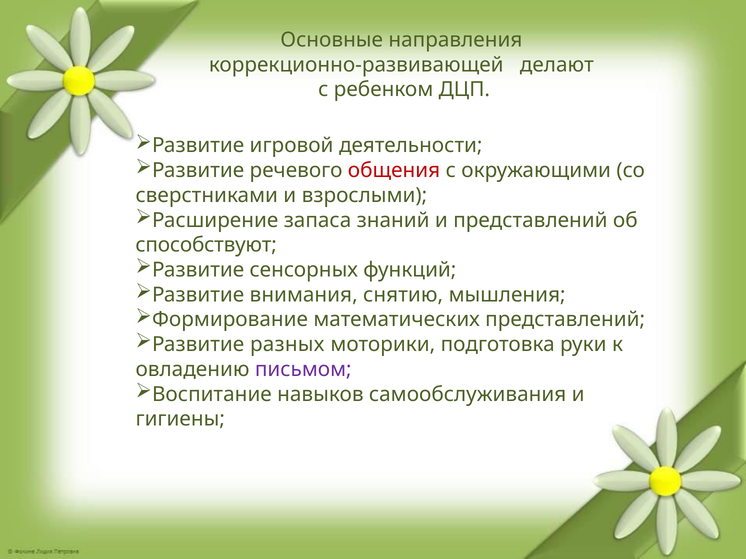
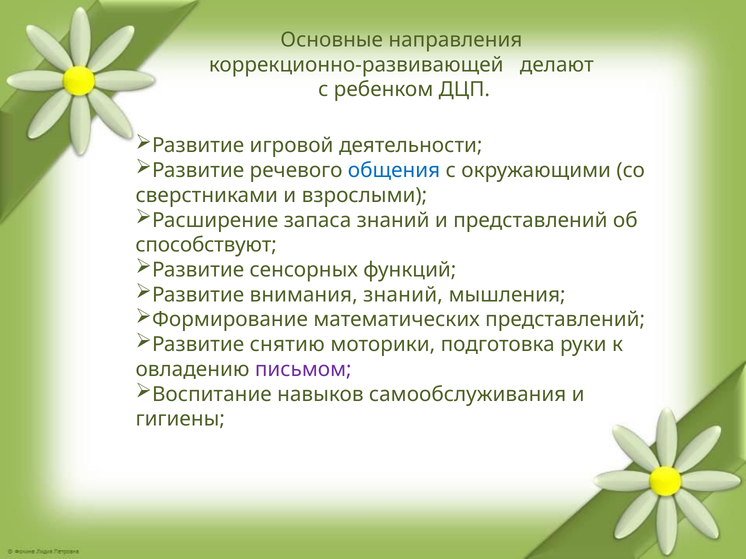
общения colour: red -> blue
внимания снятию: снятию -> знаний
разных: разных -> снятию
